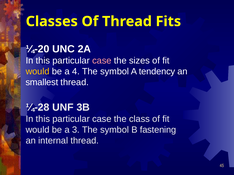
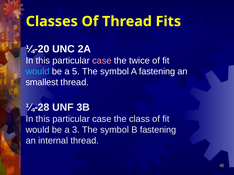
sizes: sizes -> twice
would at (38, 72) colour: yellow -> light blue
4: 4 -> 5
A tendency: tendency -> fastening
